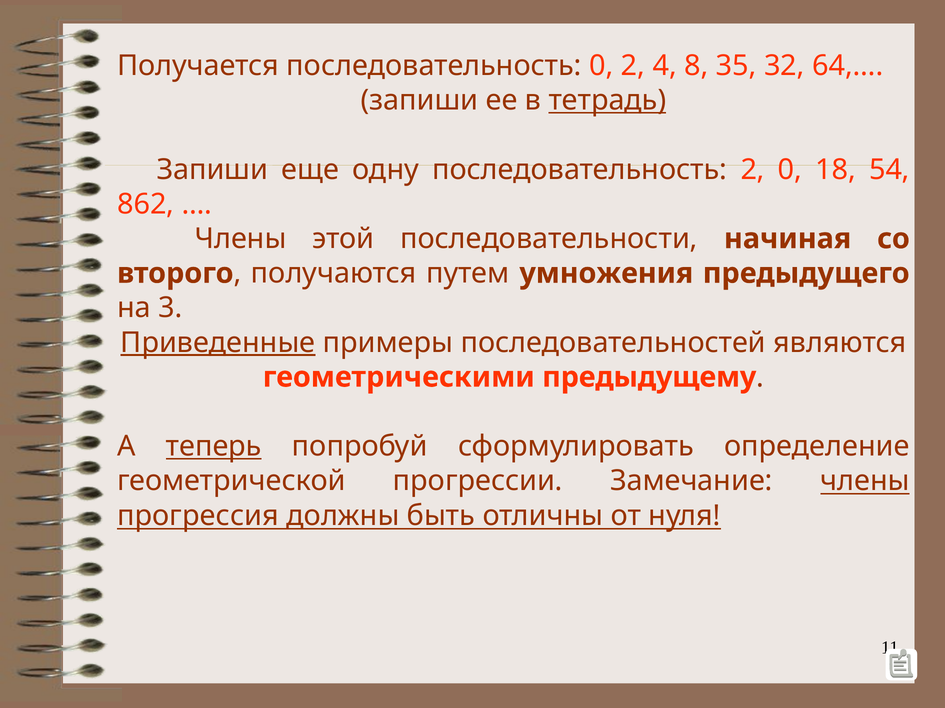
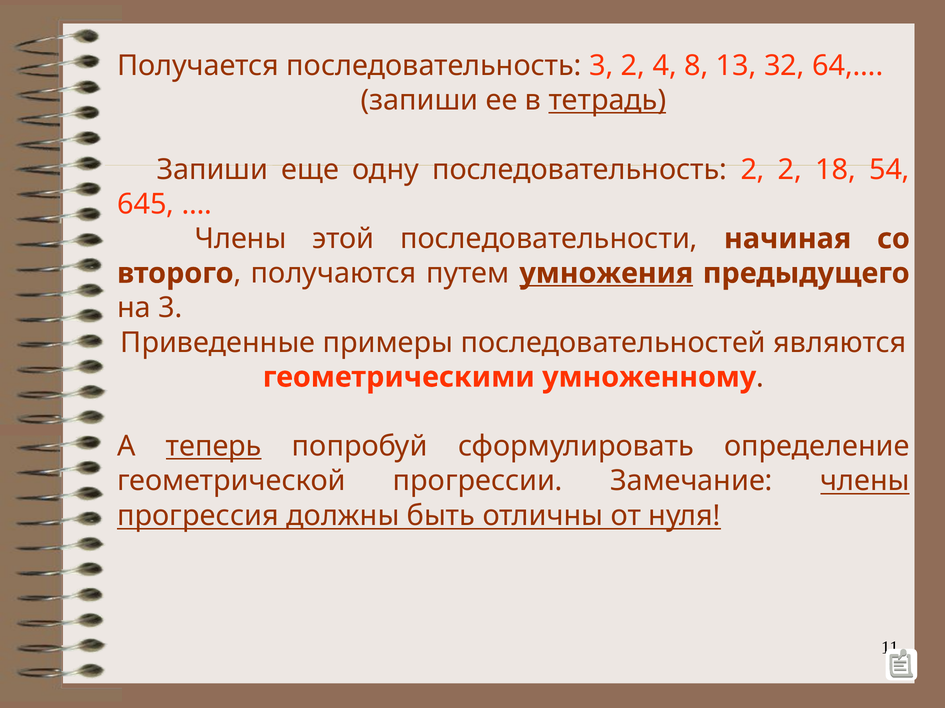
последовательность 0: 0 -> 3
35: 35 -> 13
2 0: 0 -> 2
862: 862 -> 645
умножения underline: none -> present
Приведенные underline: present -> none
предыдущему: предыдущему -> умноженному
